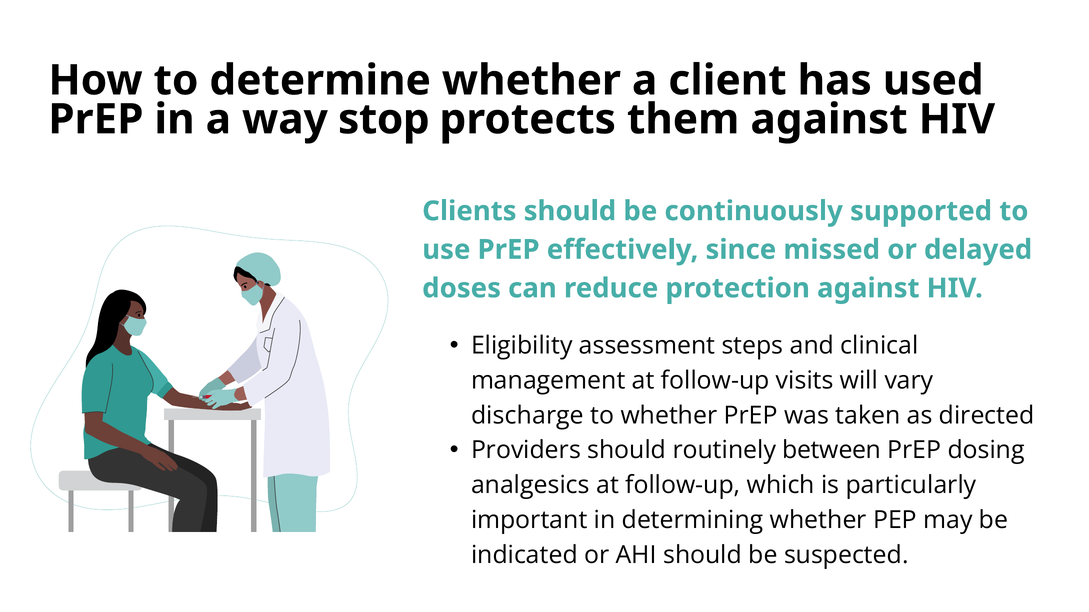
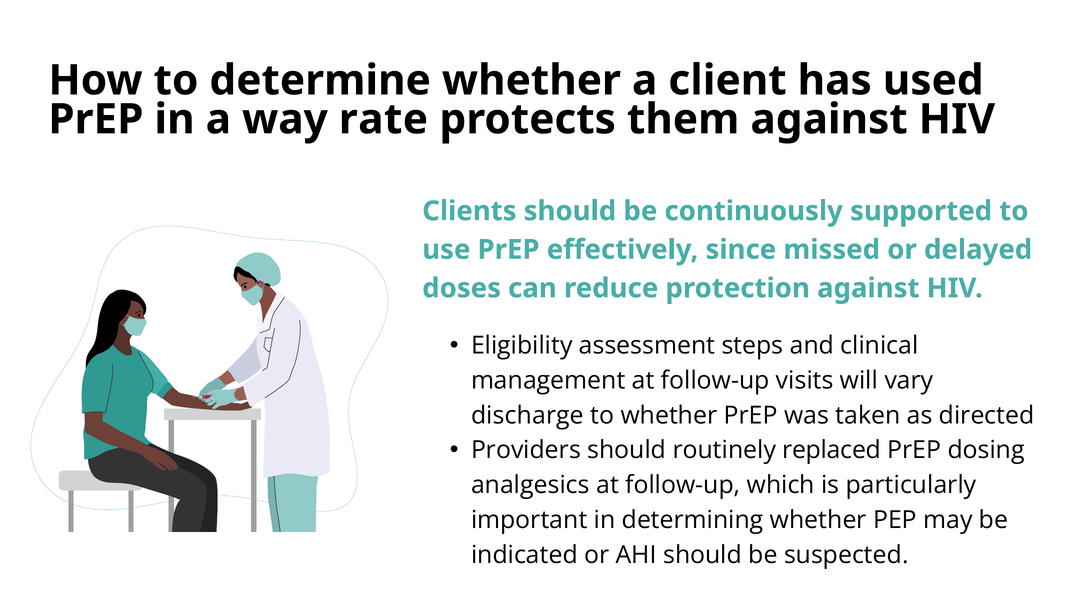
stop: stop -> rate
between: between -> replaced
